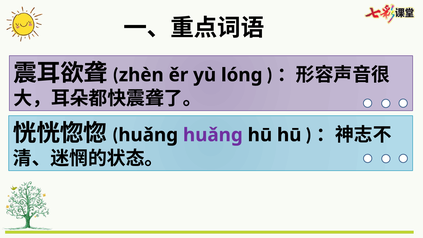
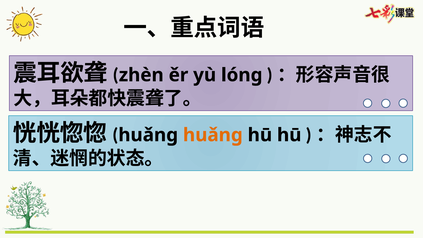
huǎng at (213, 135) colour: purple -> orange
